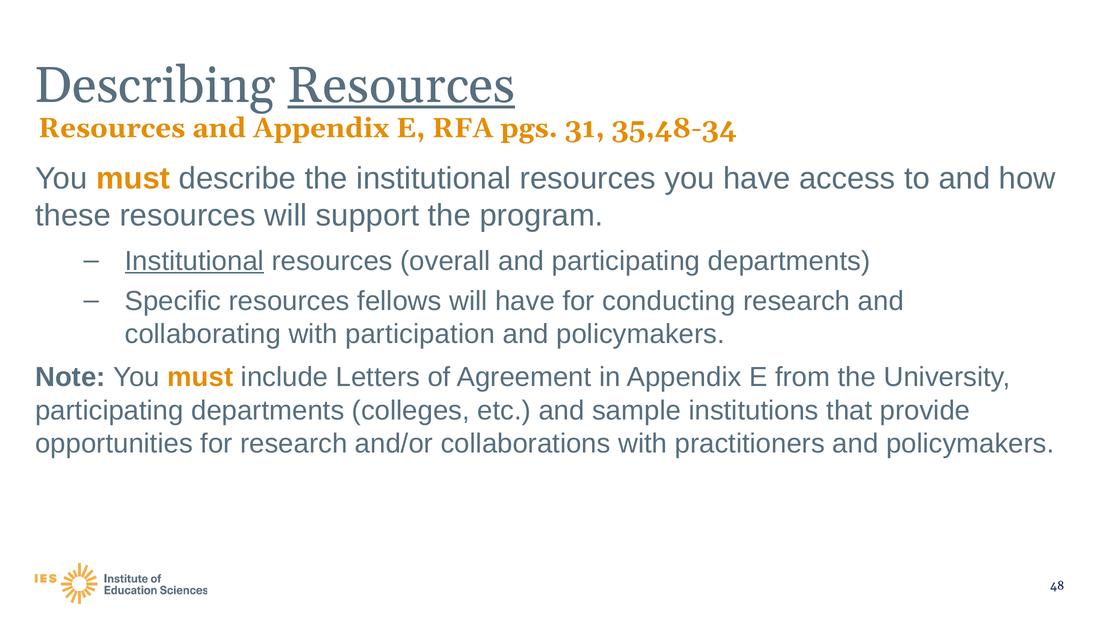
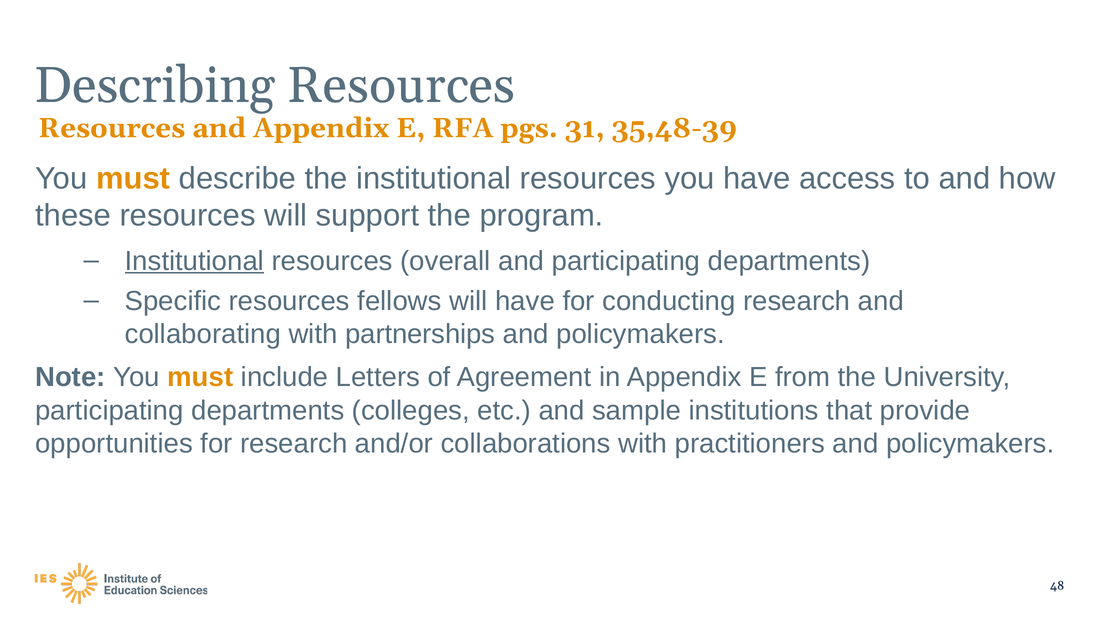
Resources at (401, 86) underline: present -> none
35,48-34: 35,48-34 -> 35,48-39
participation: participation -> partnerships
